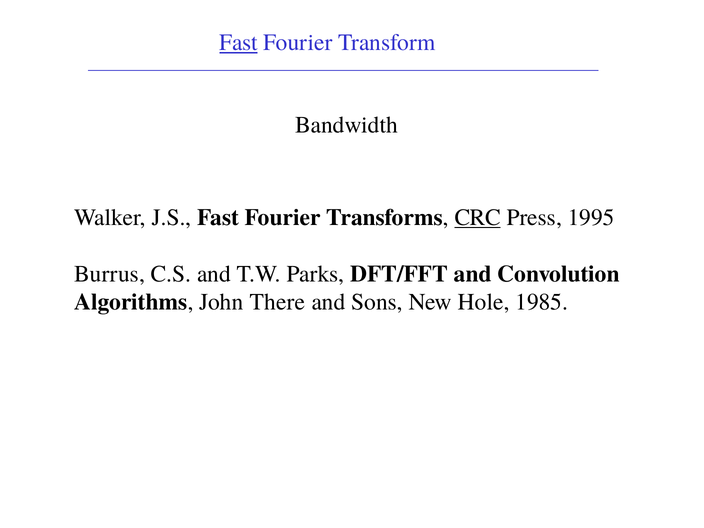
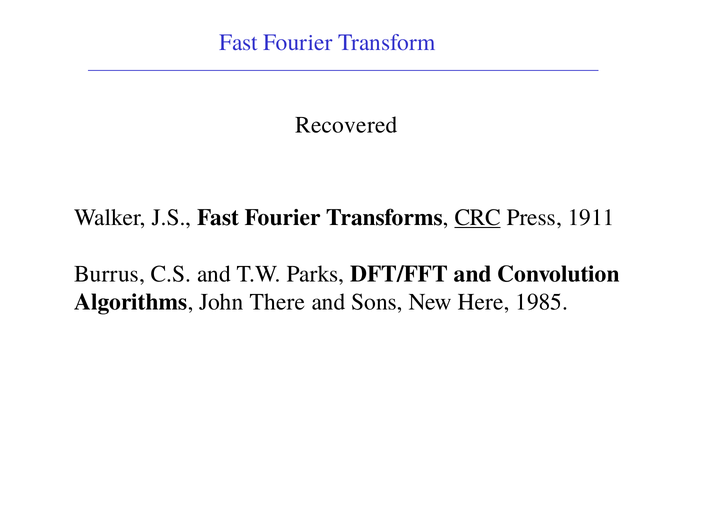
Fast at (239, 43) underline: present -> none
Bandwidth: Bandwidth -> Recovered
1995: 1995 -> 1911
Hole: Hole -> Here
